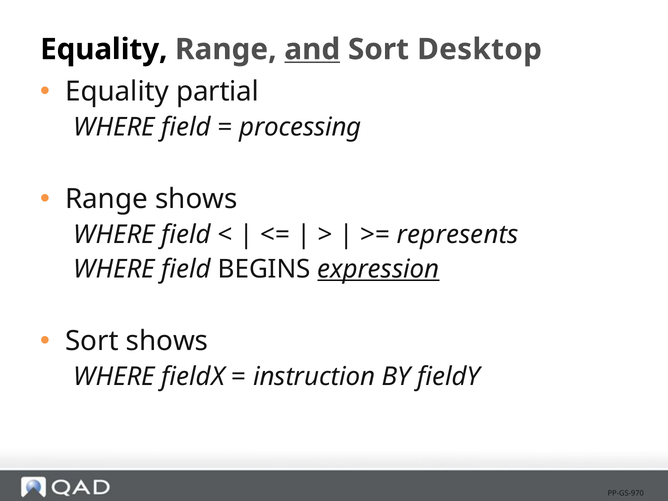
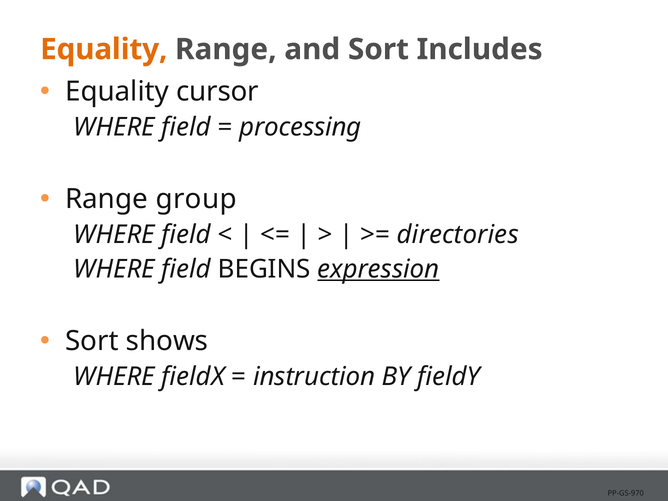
Equality at (104, 49) colour: black -> orange
and underline: present -> none
Desktop: Desktop -> Includes
partial: partial -> cursor
Range shows: shows -> group
represents: represents -> directories
